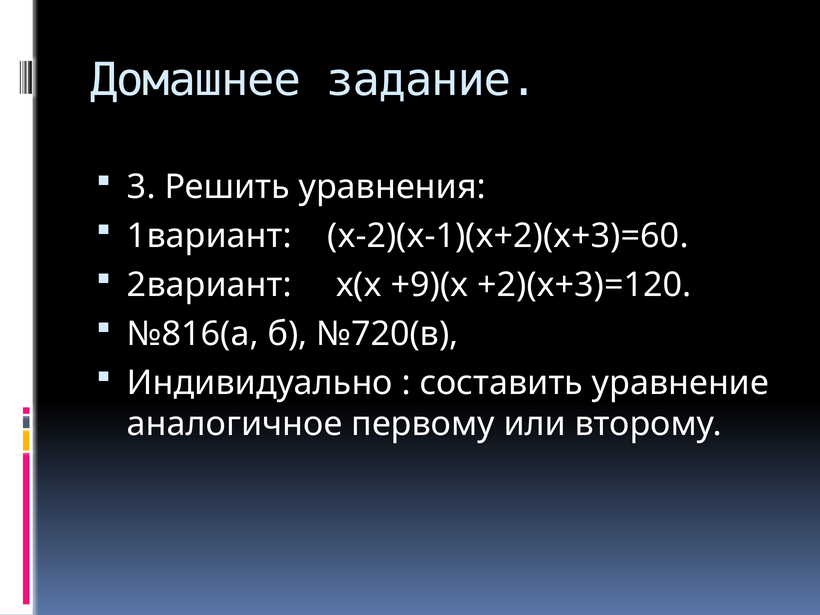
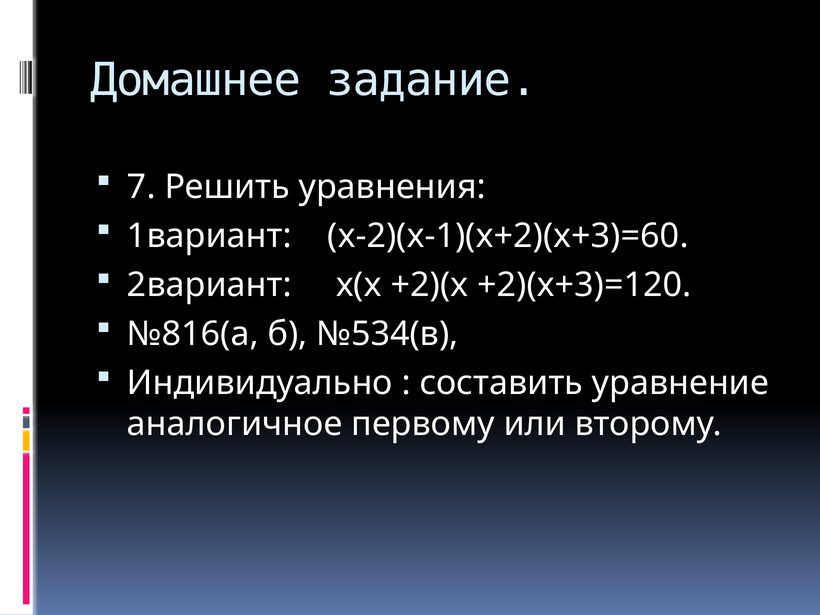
3: 3 -> 7
+9)(x: +9)(x -> +2)(x
№720(в: №720(в -> №534(в
